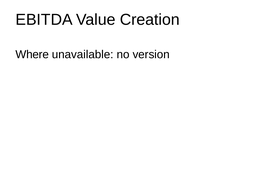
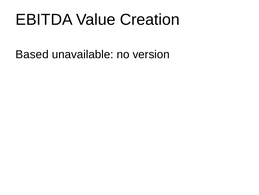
Where: Where -> Based
